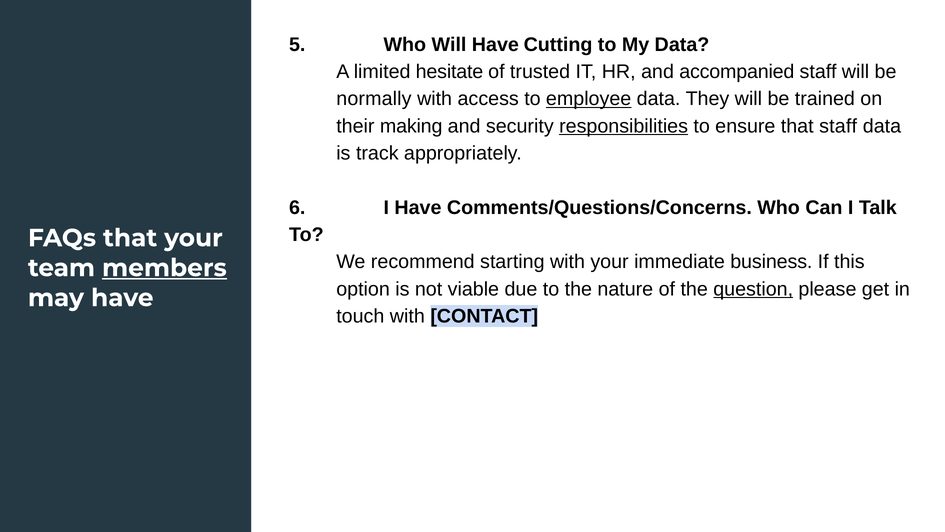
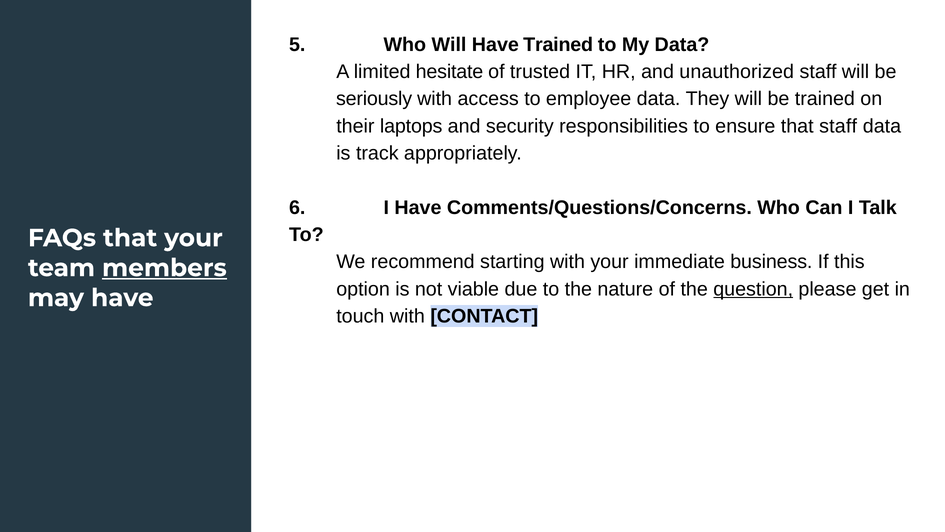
Have Cutting: Cutting -> Trained
accompanied: accompanied -> unauthorized
normally: normally -> seriously
employee underline: present -> none
making: making -> laptops
responsibilities underline: present -> none
